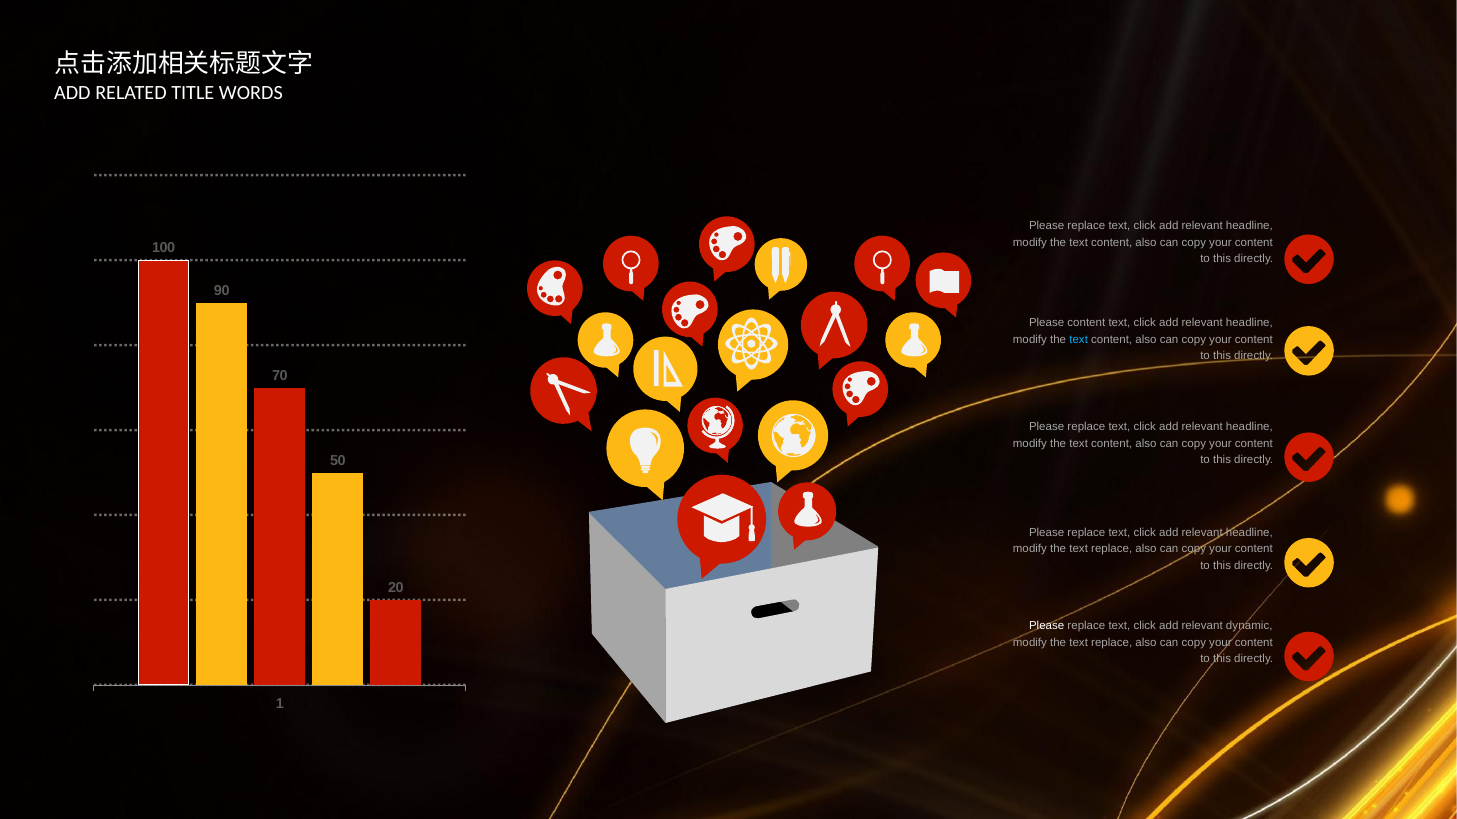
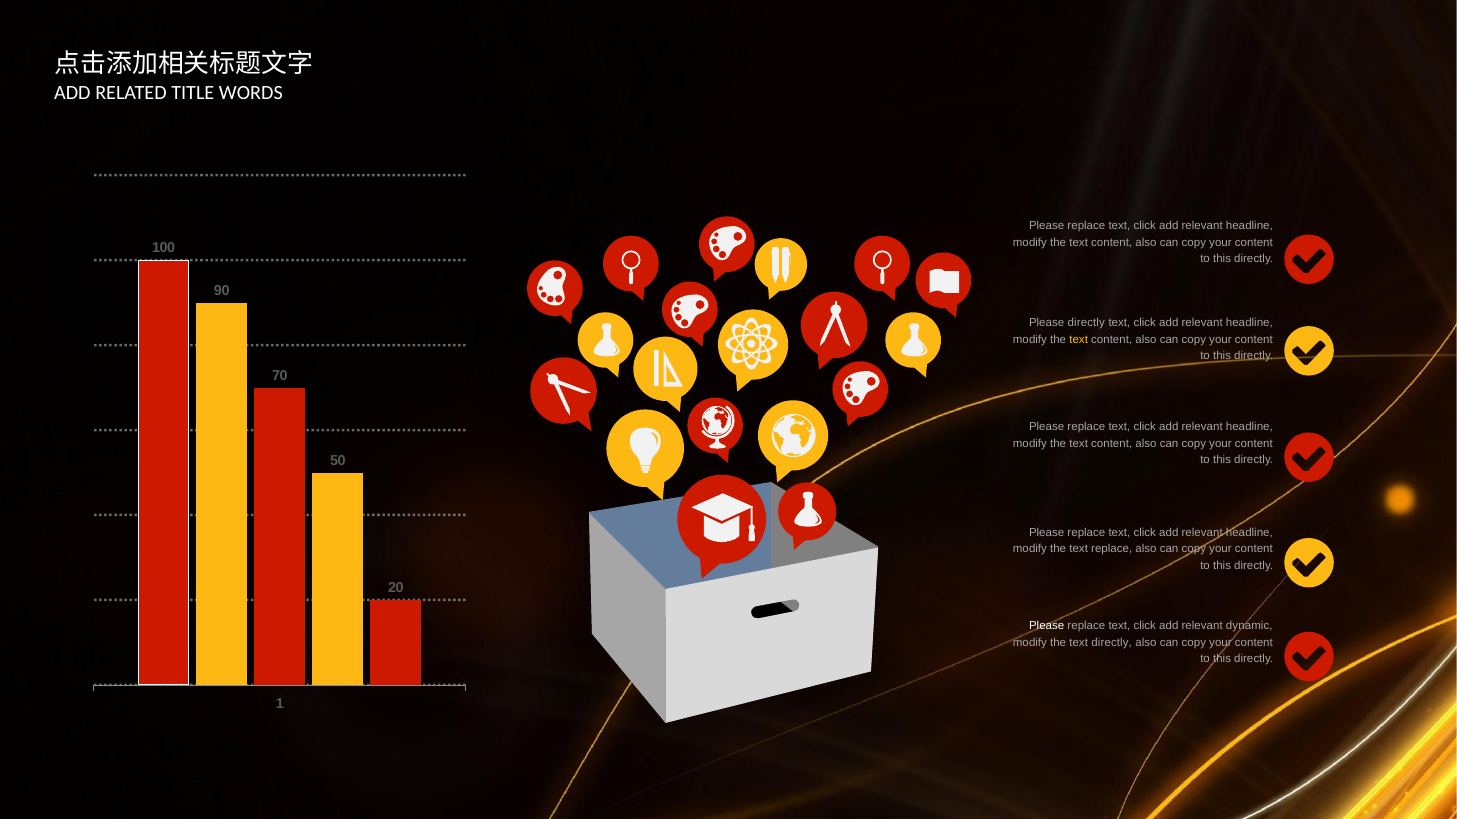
Please content: content -> directly
text at (1079, 340) colour: light blue -> yellow
replace at (1112, 643): replace -> directly
